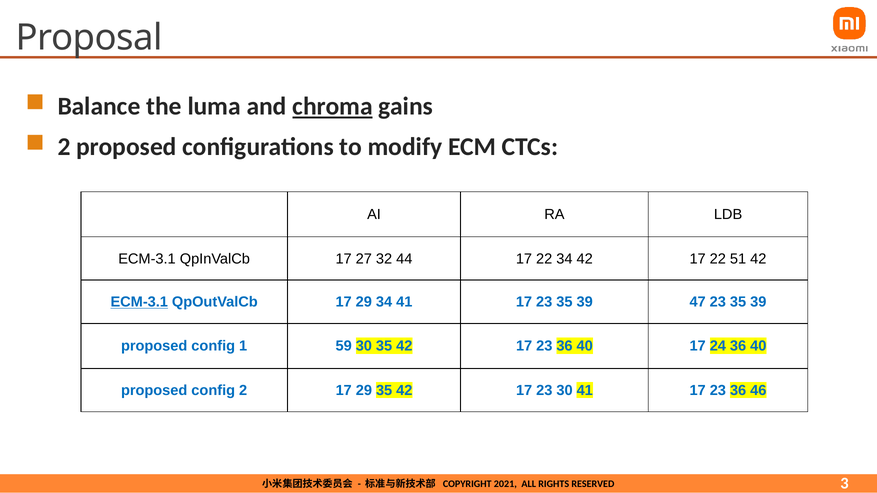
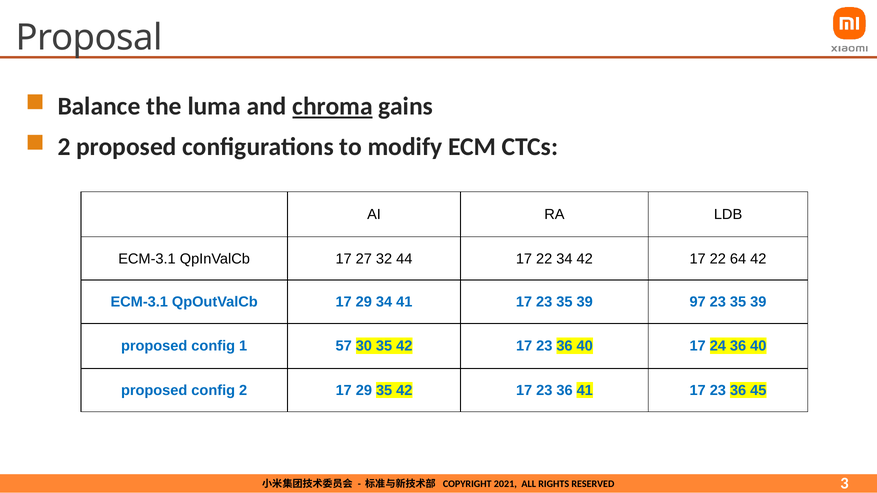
51: 51 -> 64
ECM-3.1 at (139, 302) underline: present -> none
47: 47 -> 97
59: 59 -> 57
30 at (565, 391): 30 -> 36
46: 46 -> 45
